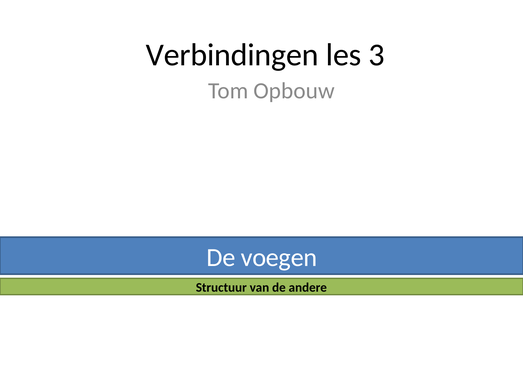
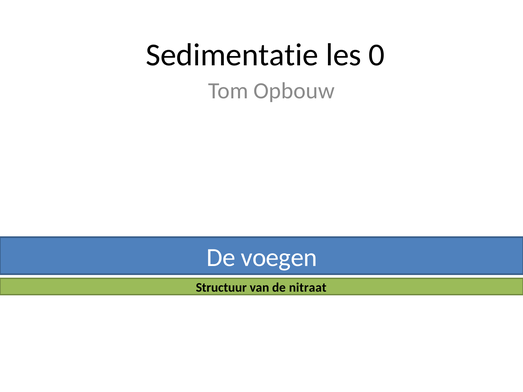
Verbindingen: Verbindingen -> Sedimentatie
3: 3 -> 0
andere: andere -> nitraat
